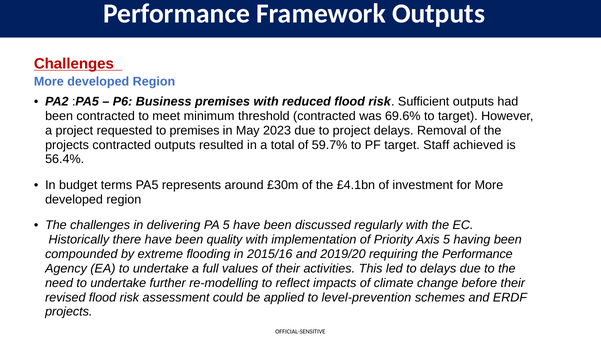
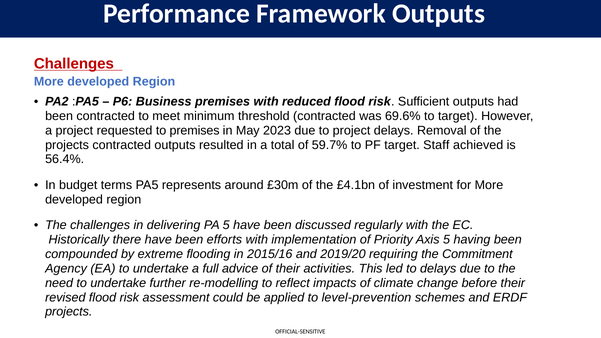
quality: quality -> efforts
the Performance: Performance -> Commitment
values: values -> advice
